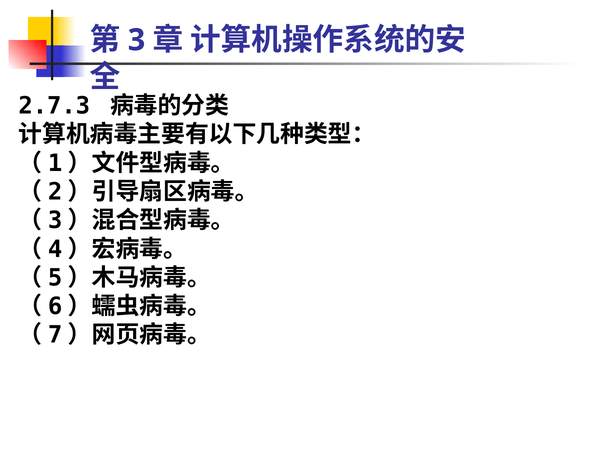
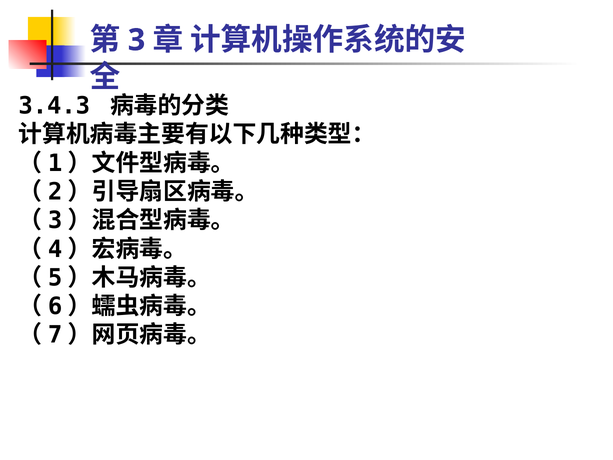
2.7.3: 2.7.3 -> 3.4.3
